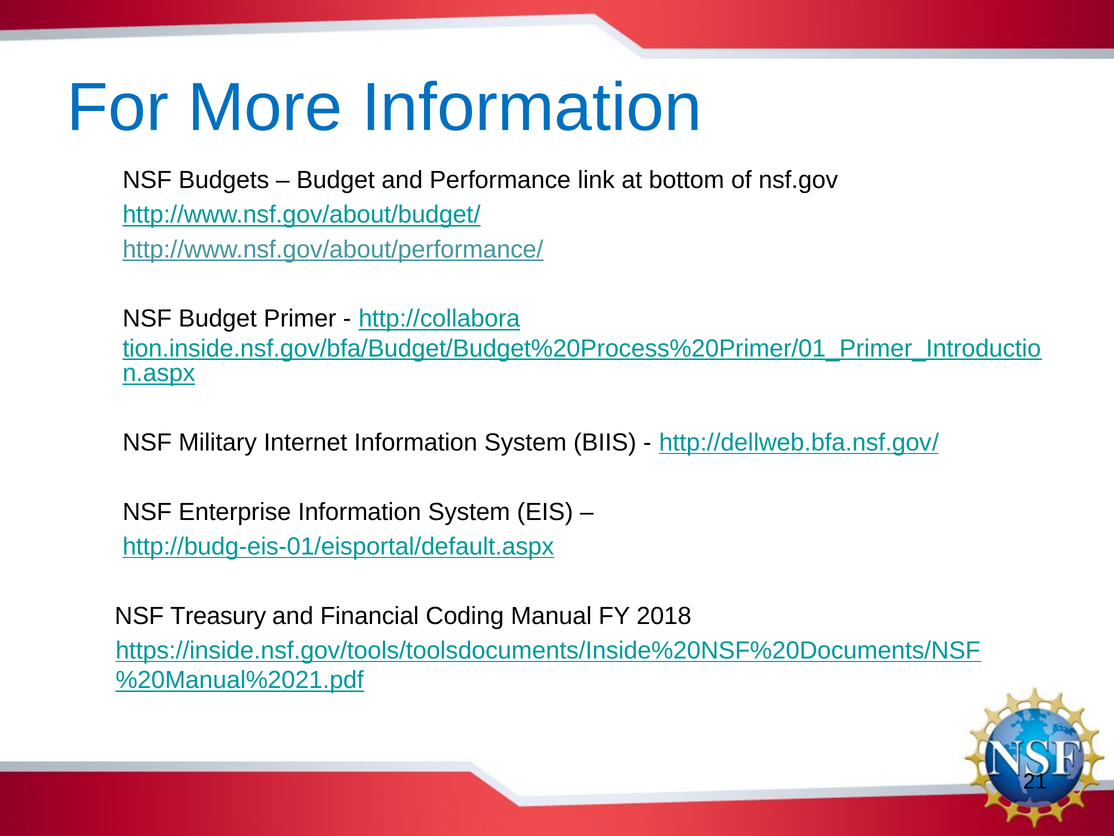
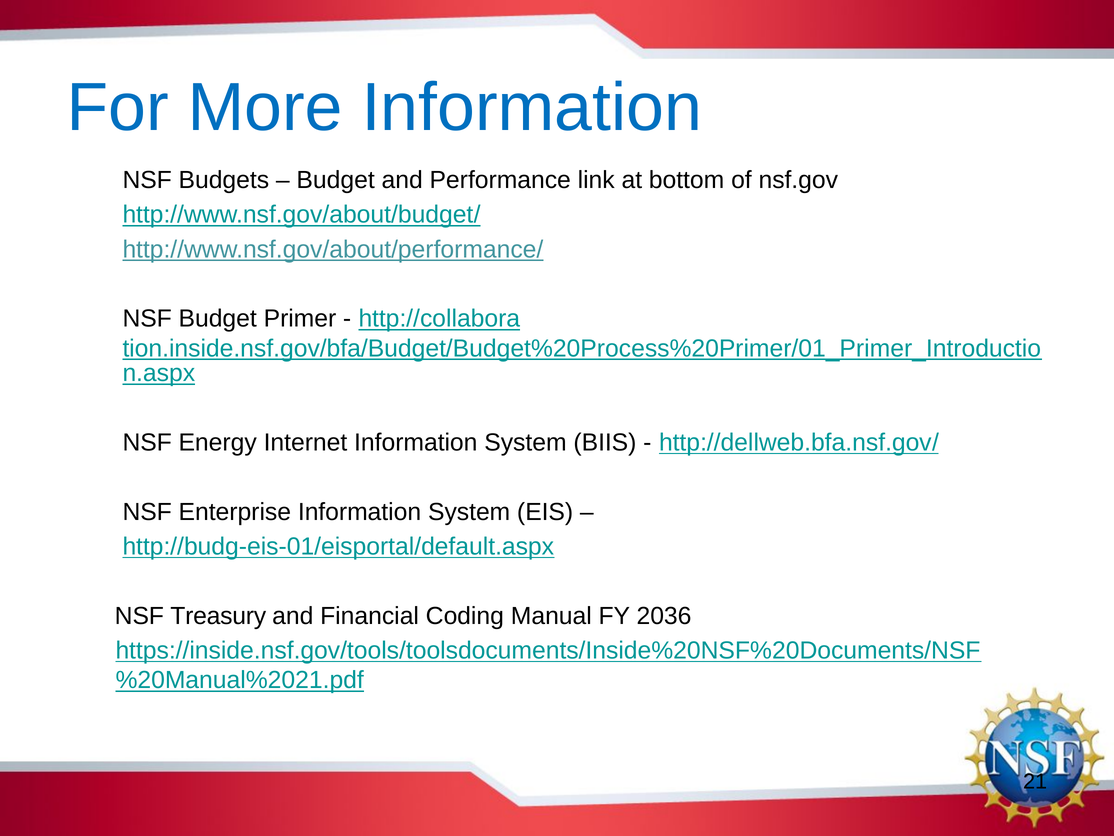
Military: Military -> Energy
2018: 2018 -> 2036
